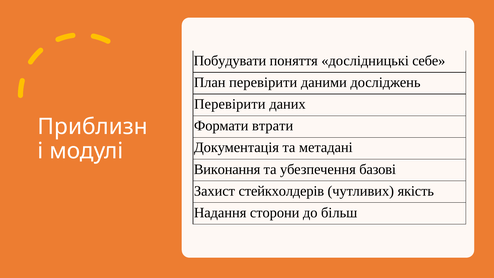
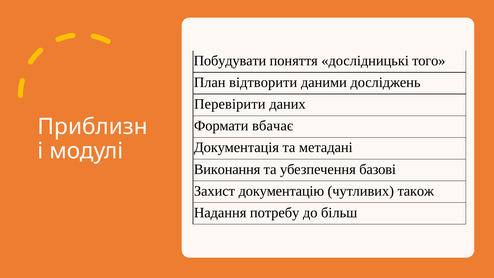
себе: себе -> того
План перевірити: перевірити -> відтворити
втрати: втрати -> вбачає
стейкхолдерів: стейкхолдерів -> документацію
якість: якість -> також
сторони: сторони -> потребу
